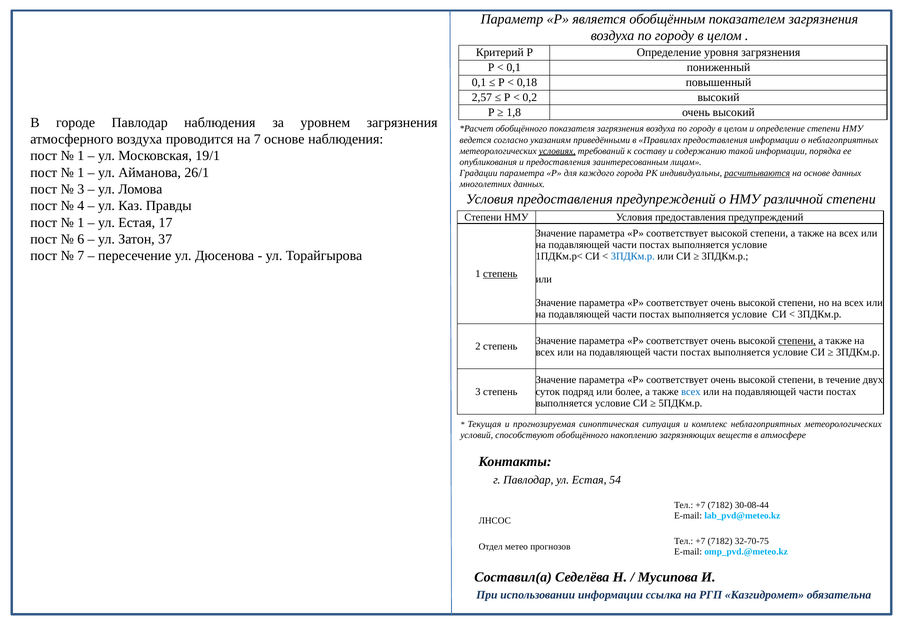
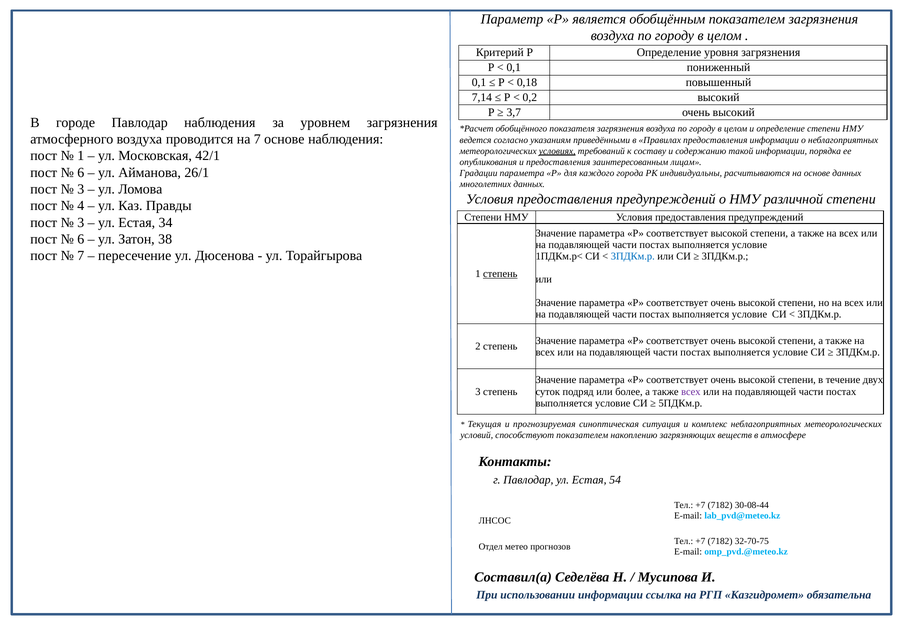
2,57: 2,57 -> 7,14
1,8: 1,8 -> 3,7
19/1: 19/1 -> 42/1
1 at (81, 172): 1 -> 6
расчитываются underline: present -> none
1 at (81, 222): 1 -> 3
17: 17 -> 34
37: 37 -> 38
степени at (797, 341) underline: present -> none
всех at (691, 392) colour: blue -> purple
способствуют обобщённого: обобщённого -> показателем
